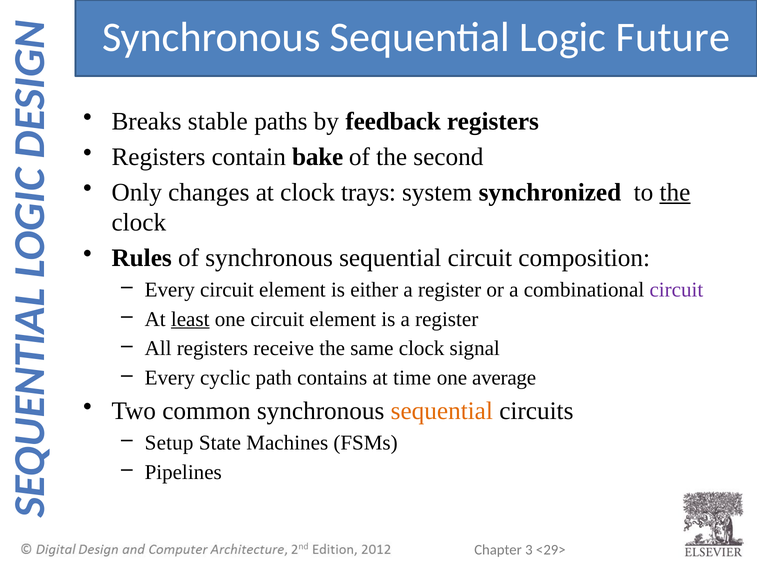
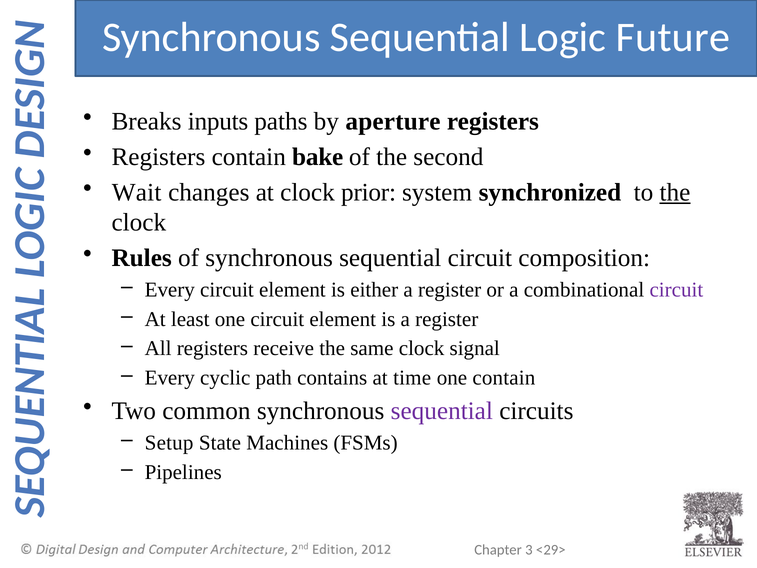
stable: stable -> inputs
feedback: feedback -> aperture
Only: Only -> Wait
trays: trays -> prior
least underline: present -> none
one average: average -> contain
sequential at (442, 411) colour: orange -> purple
